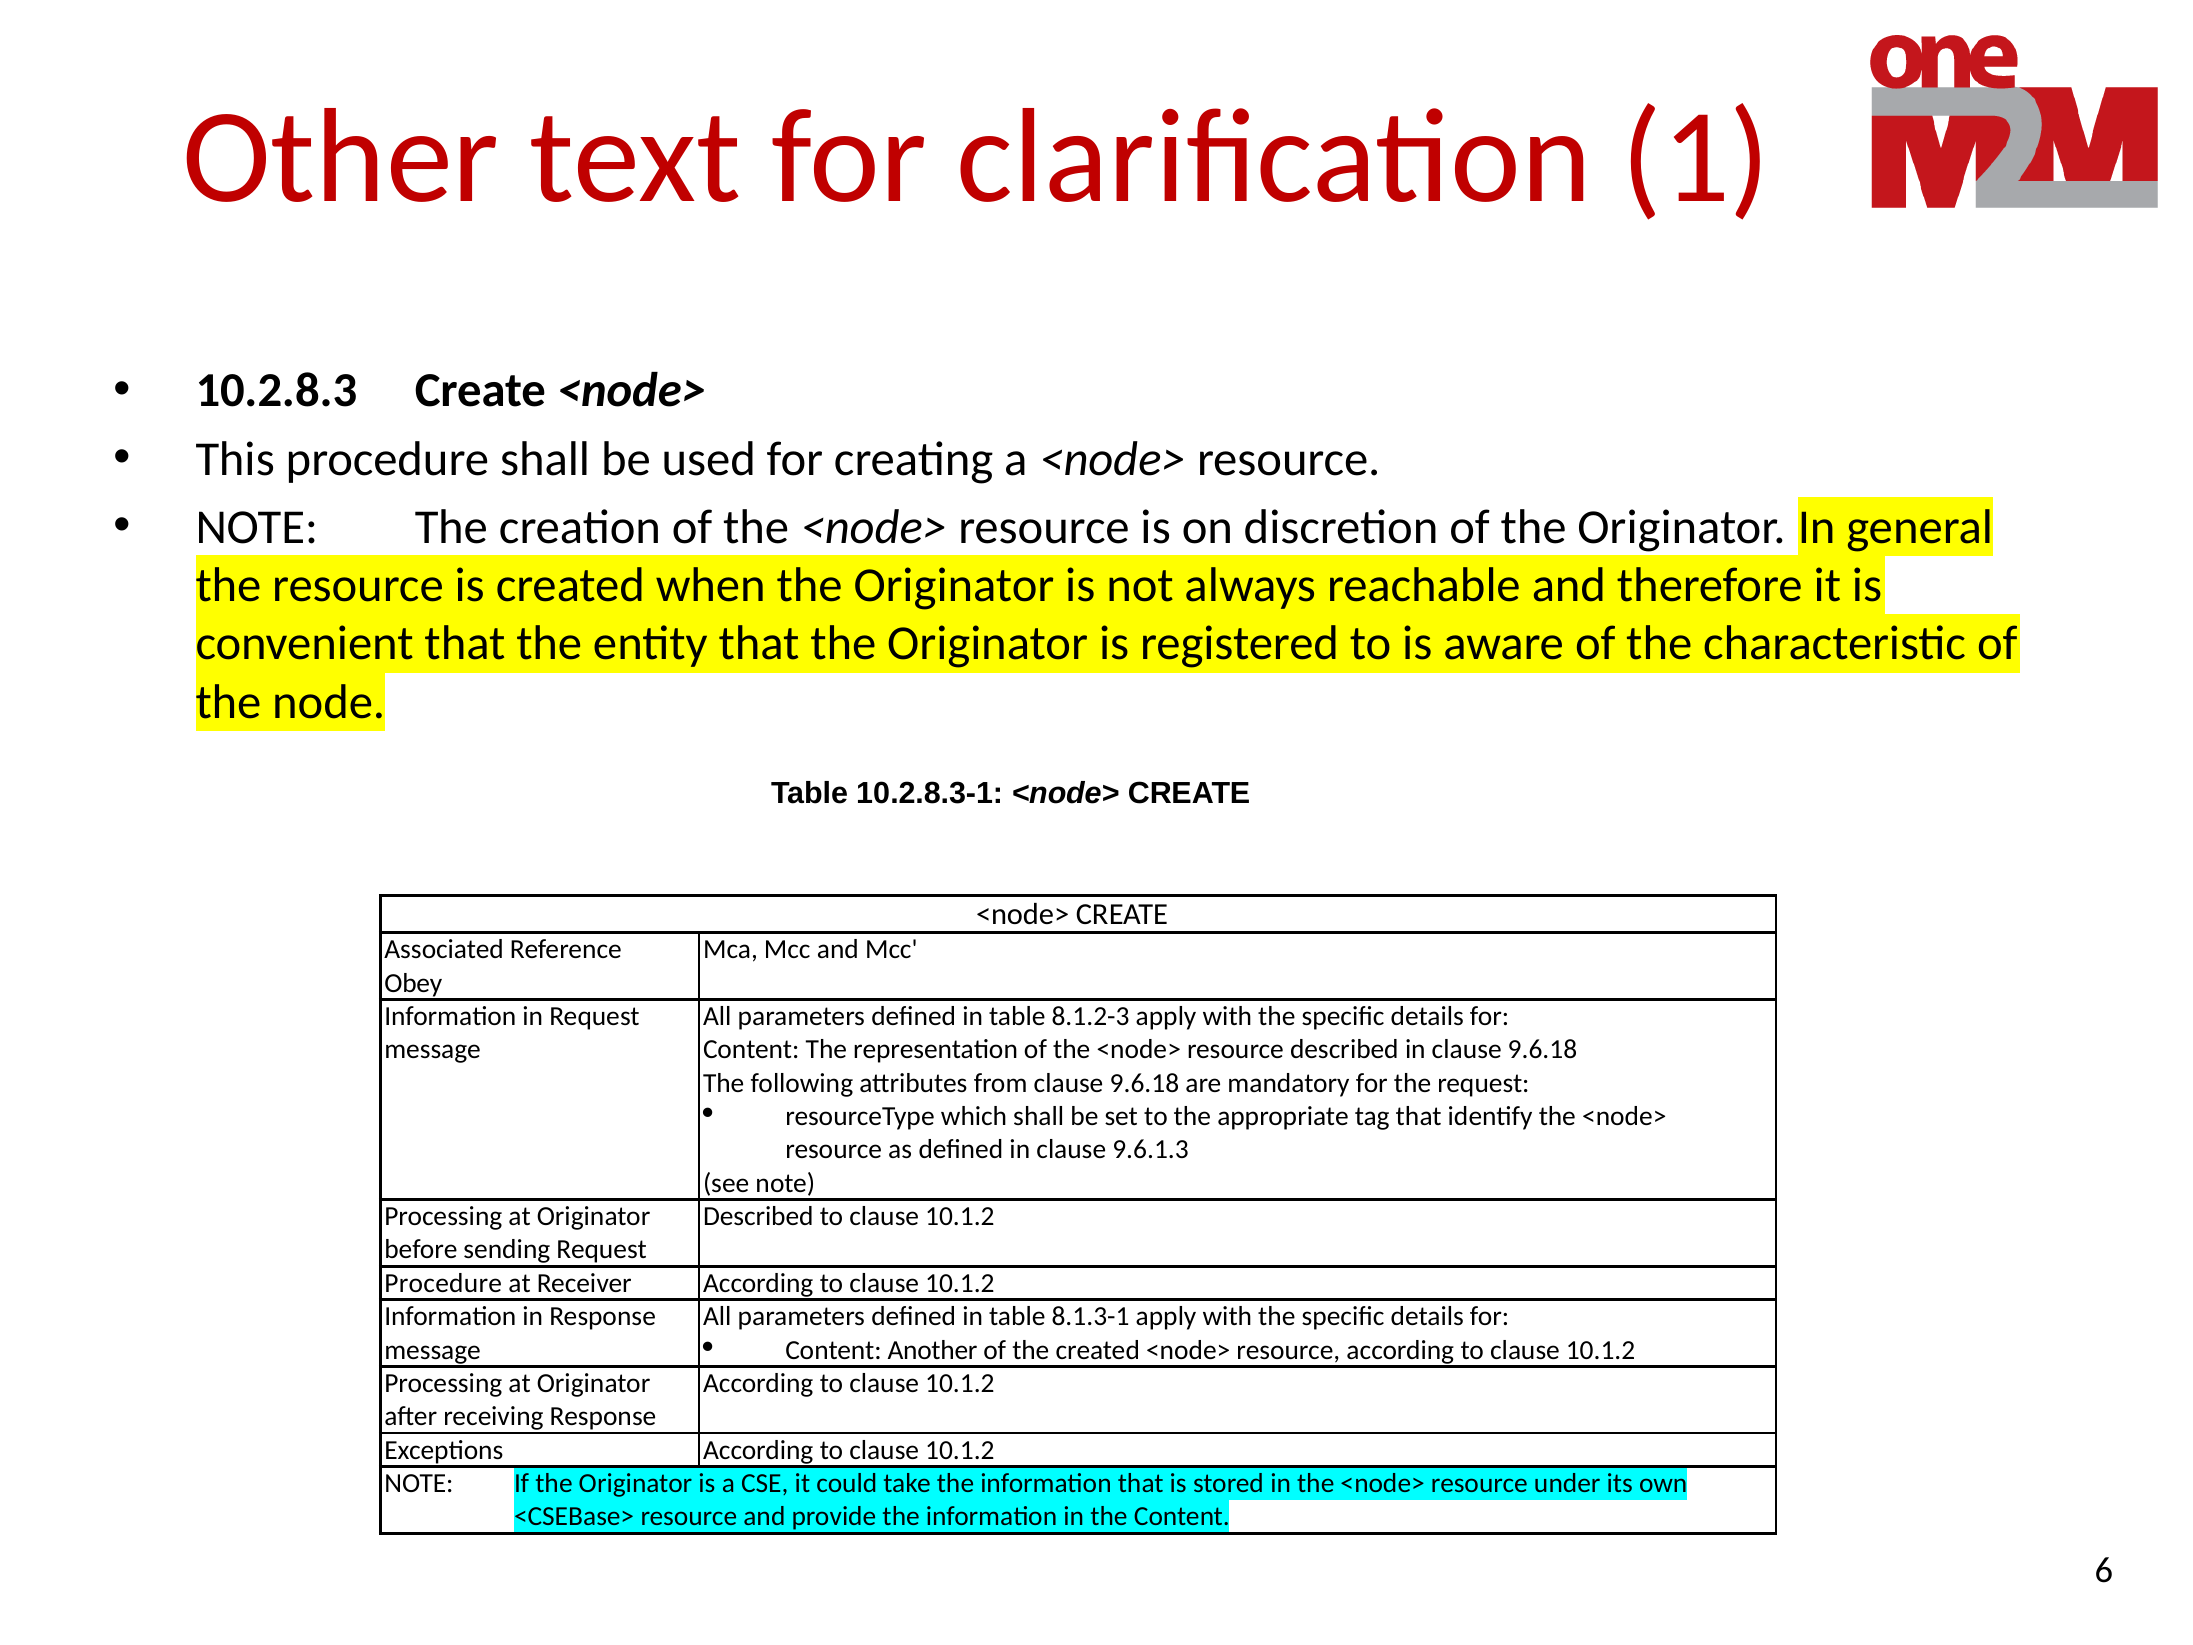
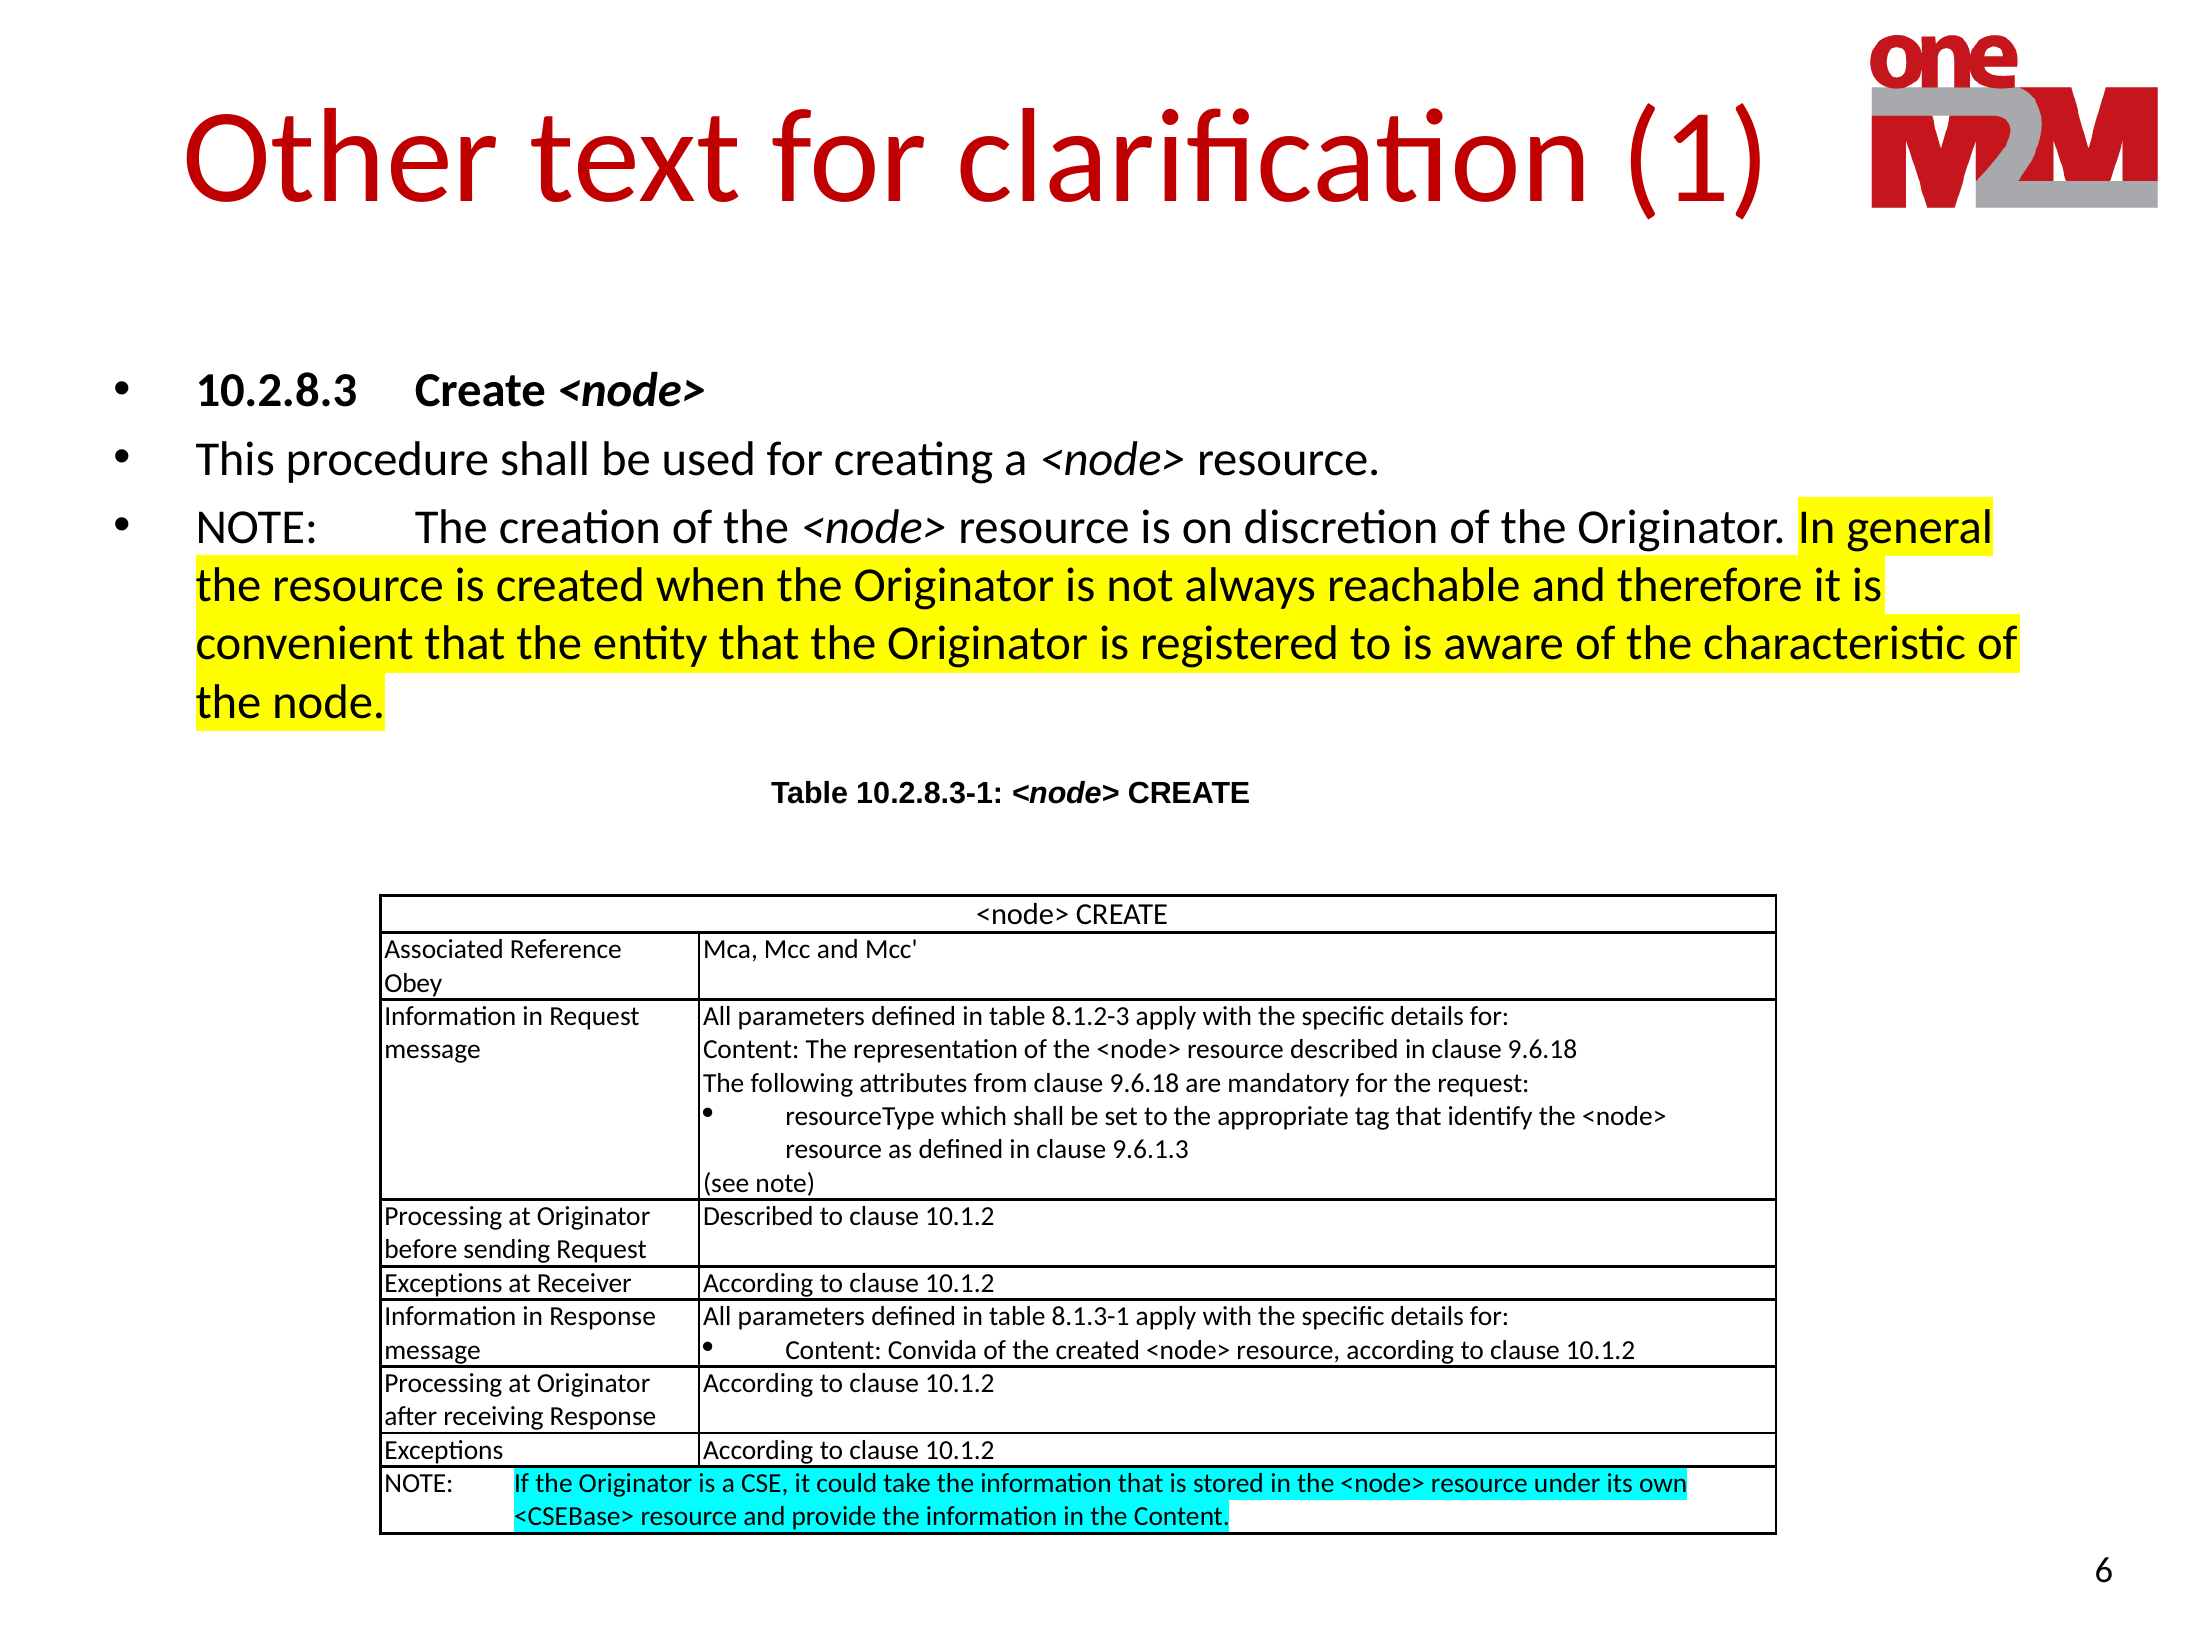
Procedure at (443, 1283): Procedure -> Exceptions
Another: Another -> Convida
